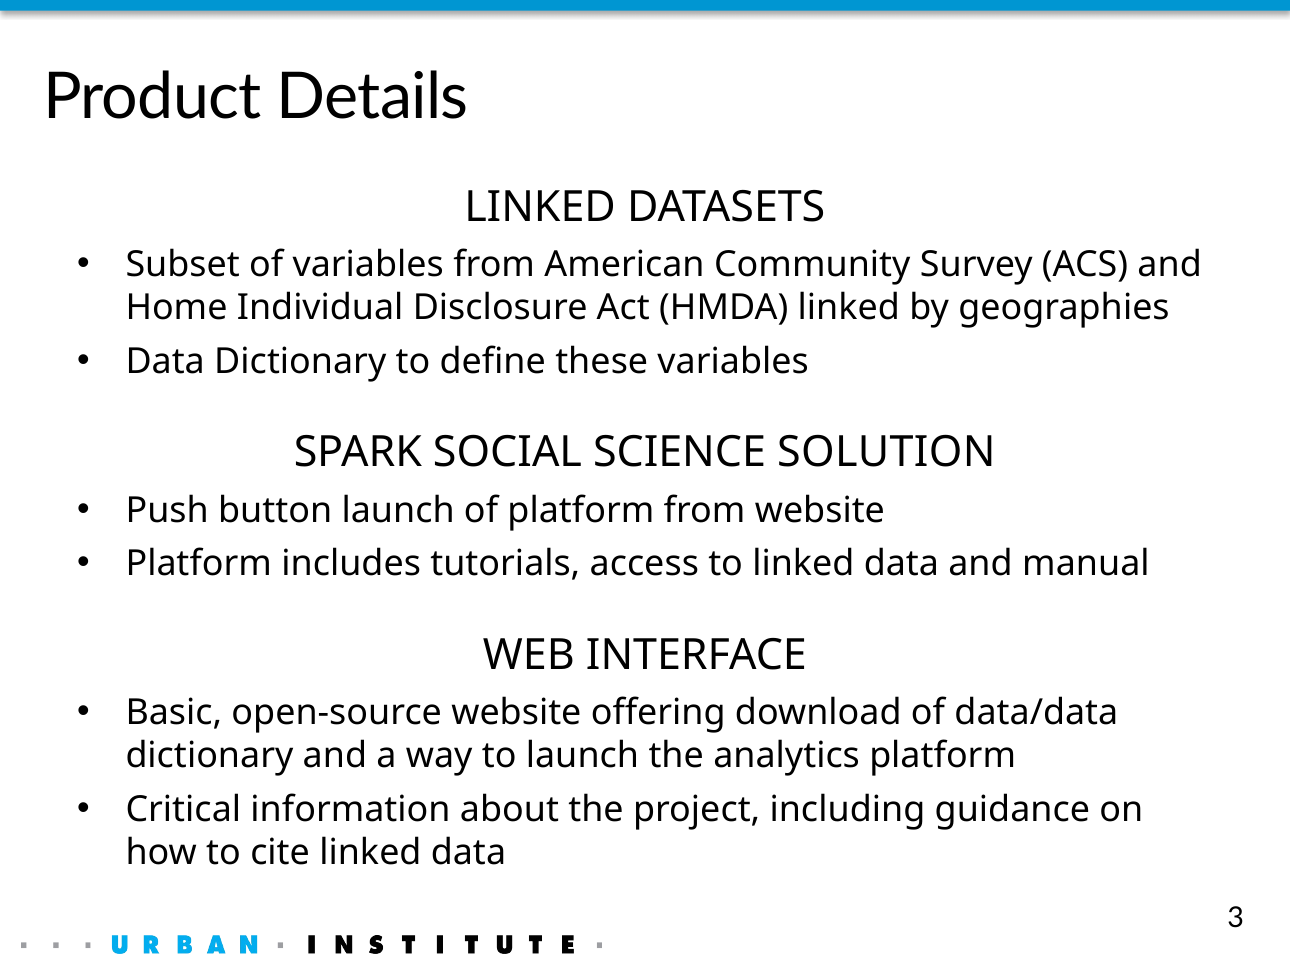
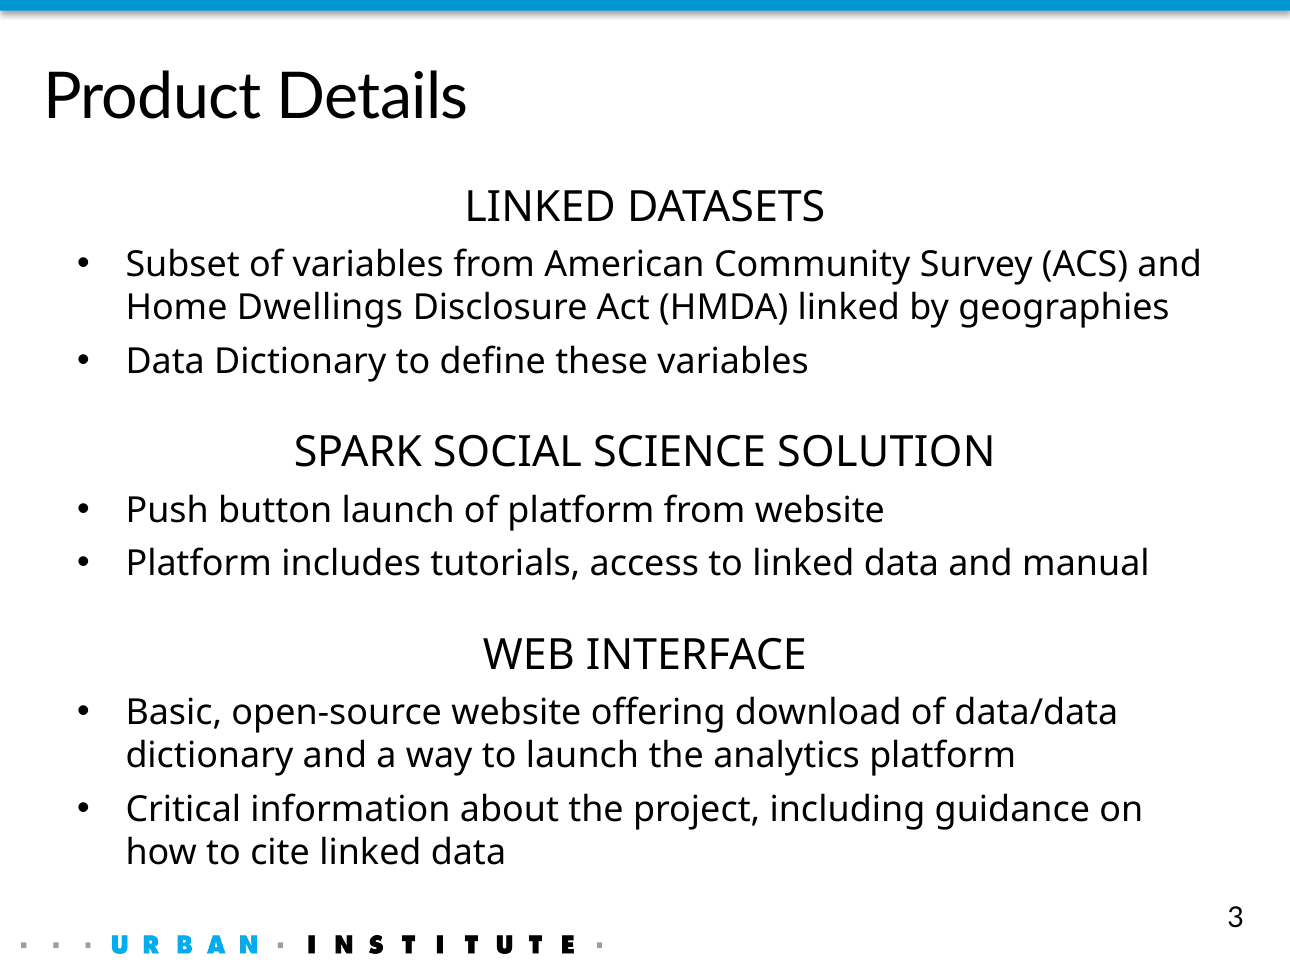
Individual: Individual -> Dwellings
